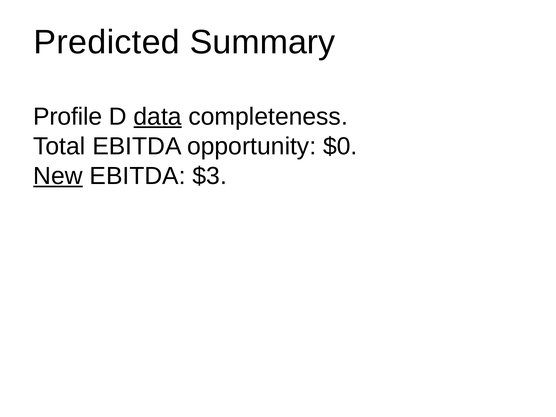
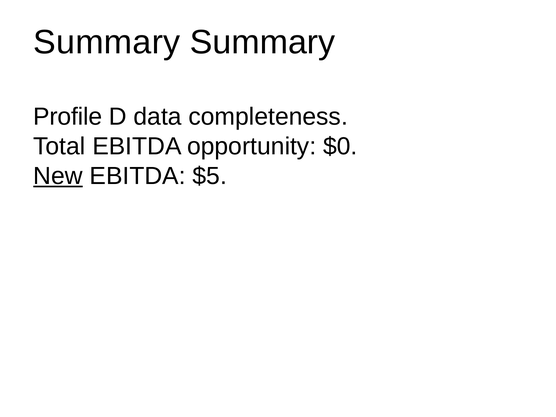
Predicted at (107, 42): Predicted -> Summary
data underline: present -> none
$3: $3 -> $5
